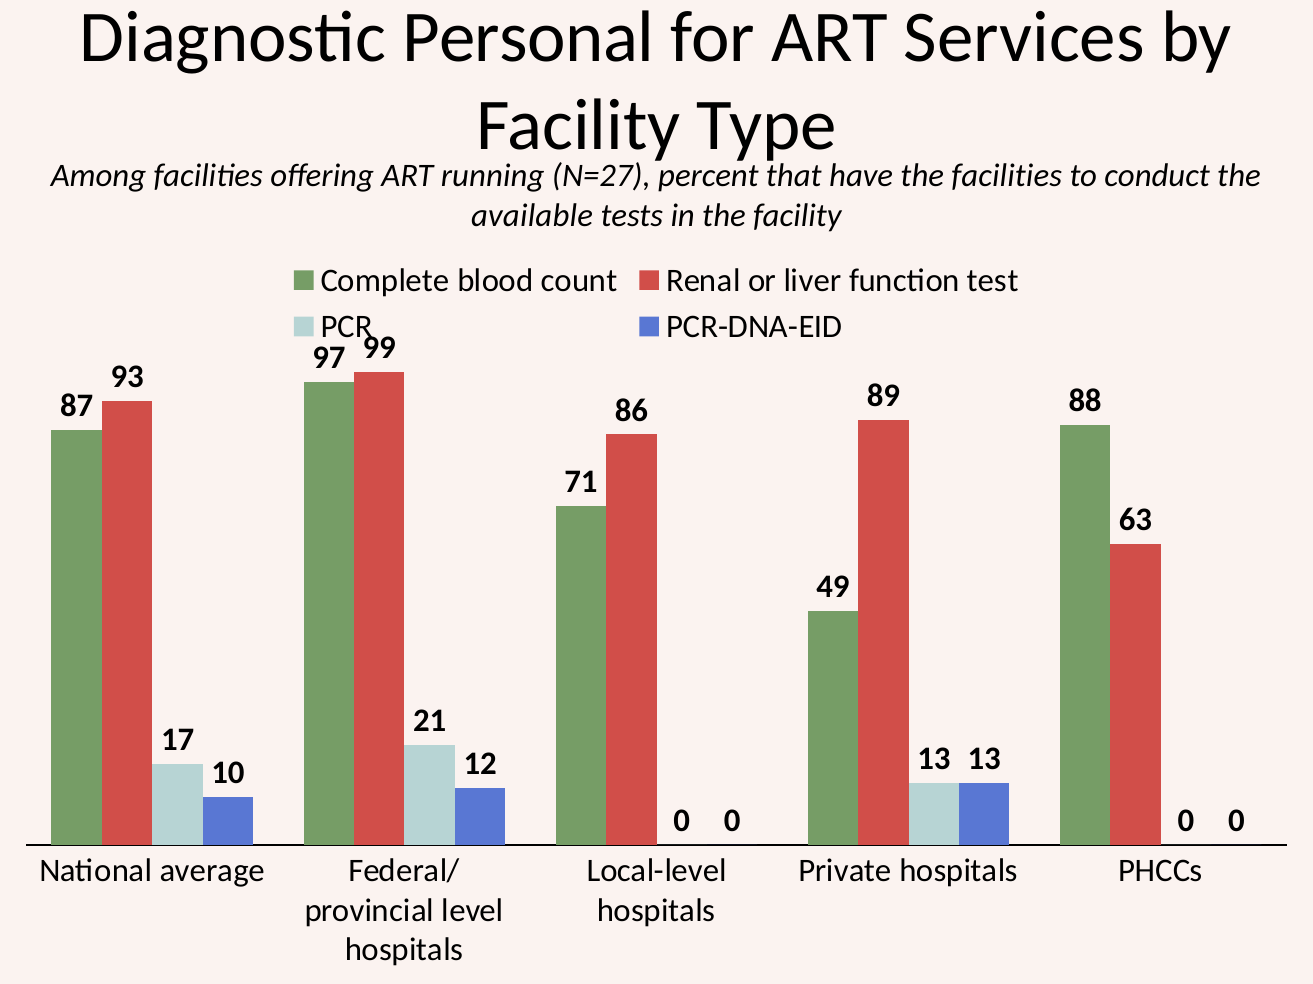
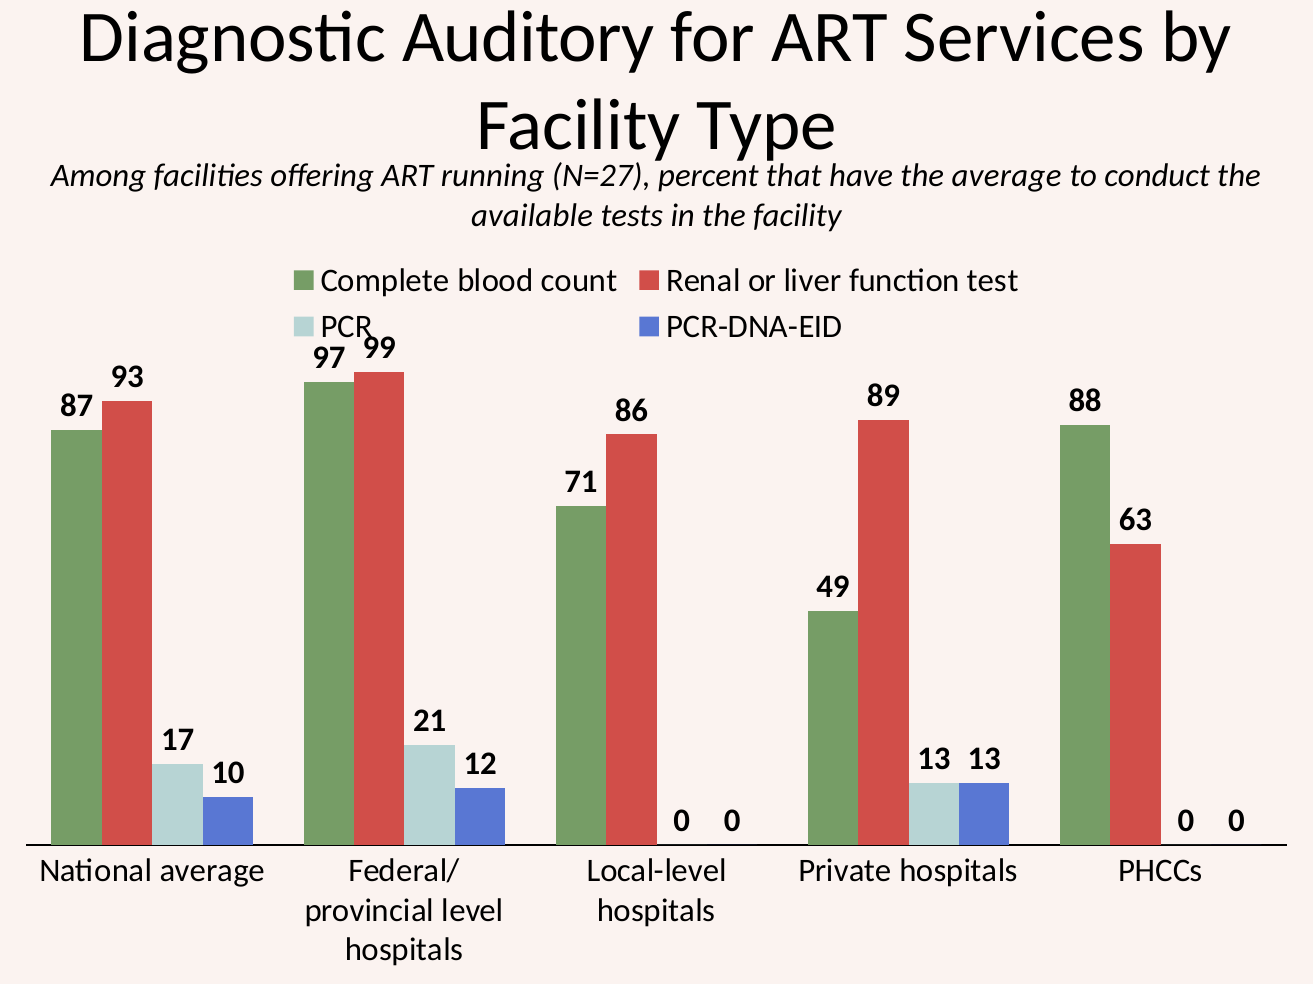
Personal: Personal -> Auditory
the facilities: facilities -> average
